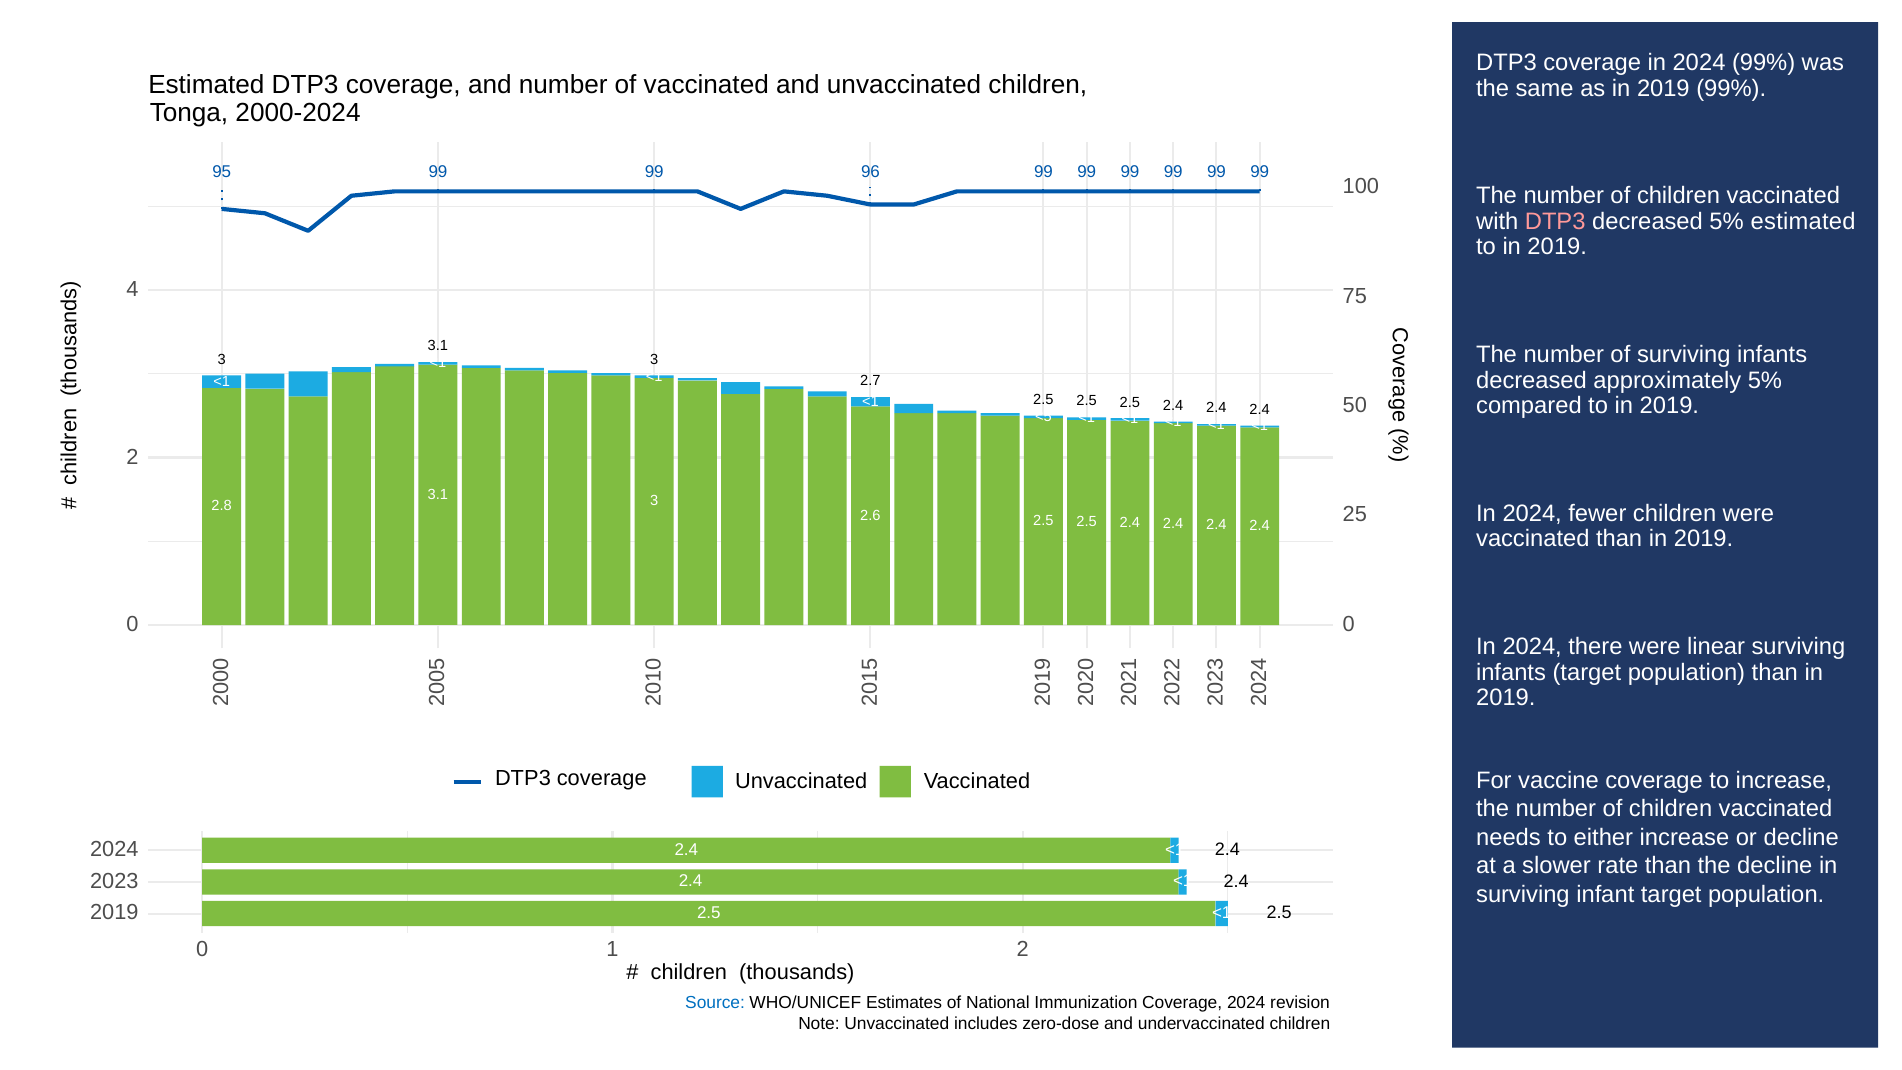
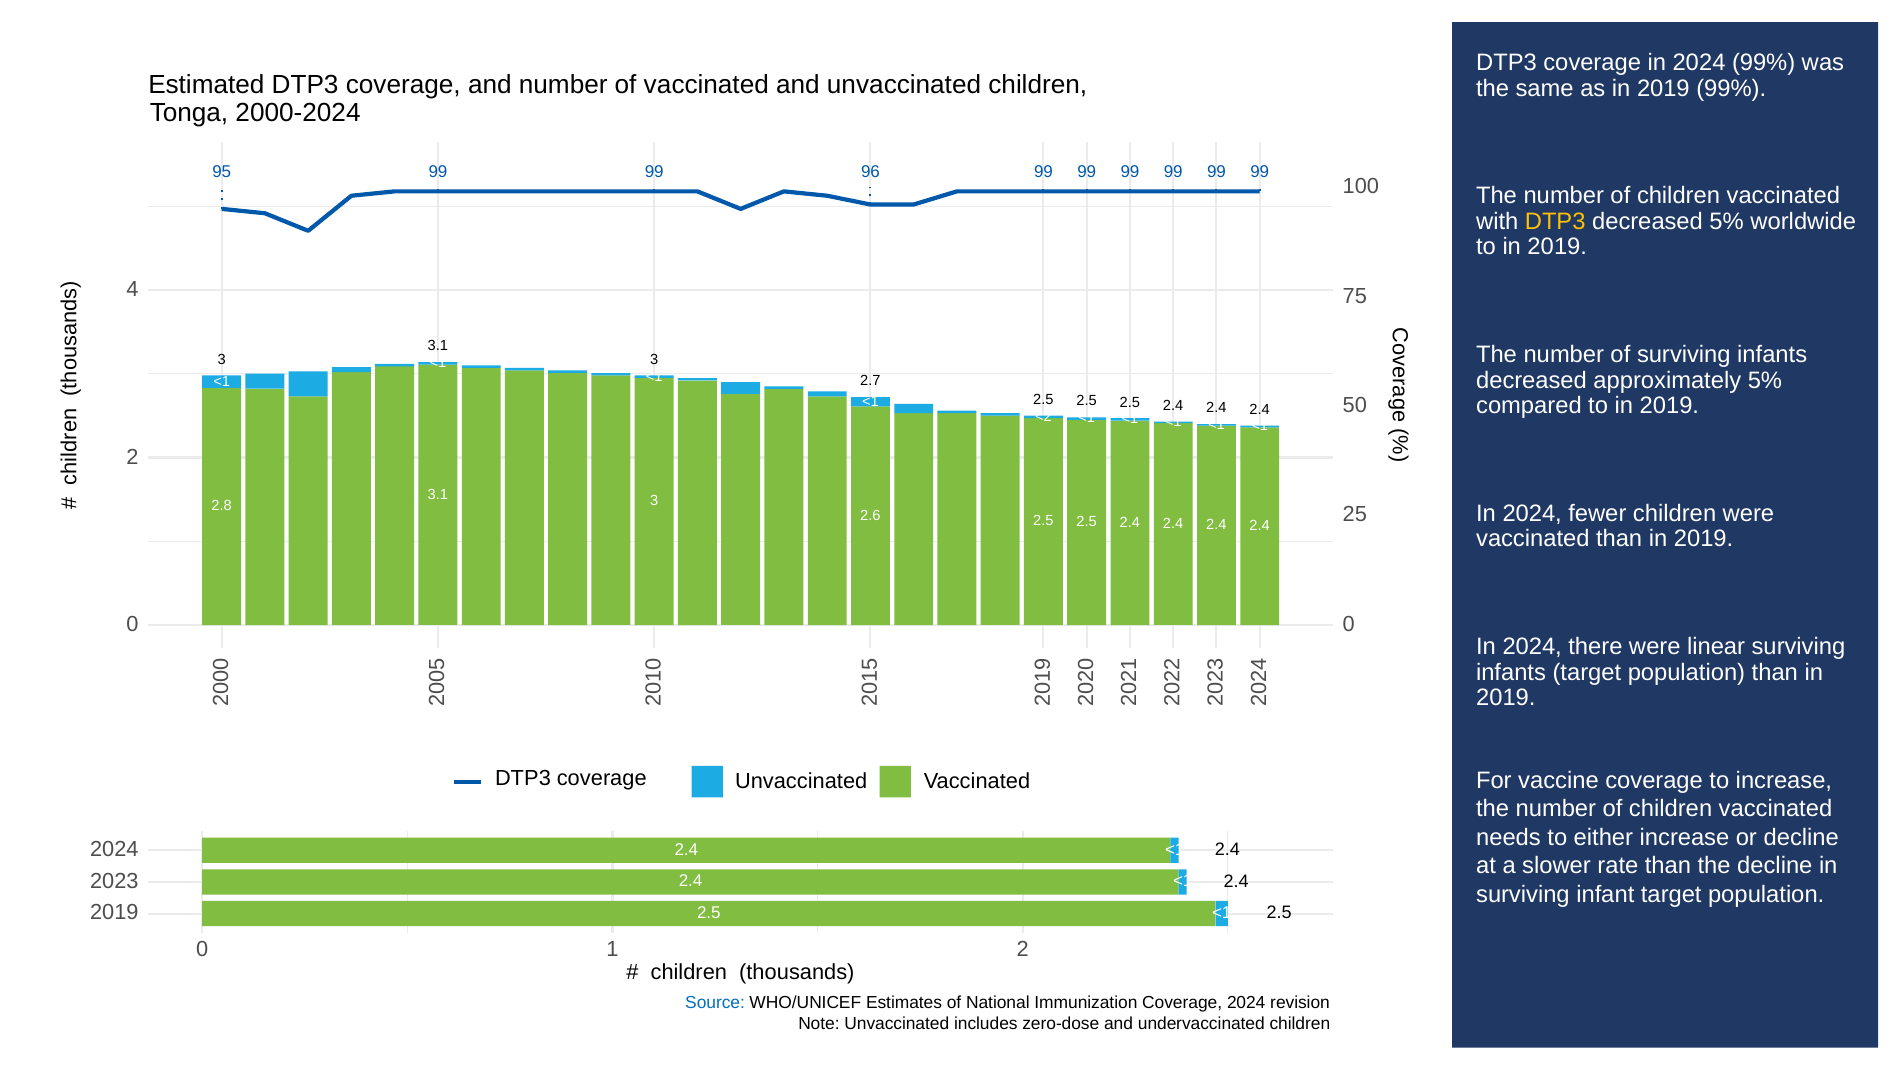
DTP3 at (1555, 221) colour: pink -> yellow
5% estimated: estimated -> worldwide
<5: <5 -> <2
